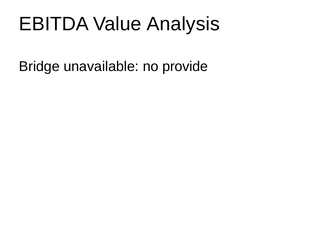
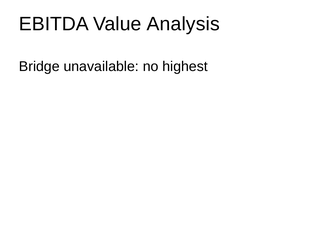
provide: provide -> highest
